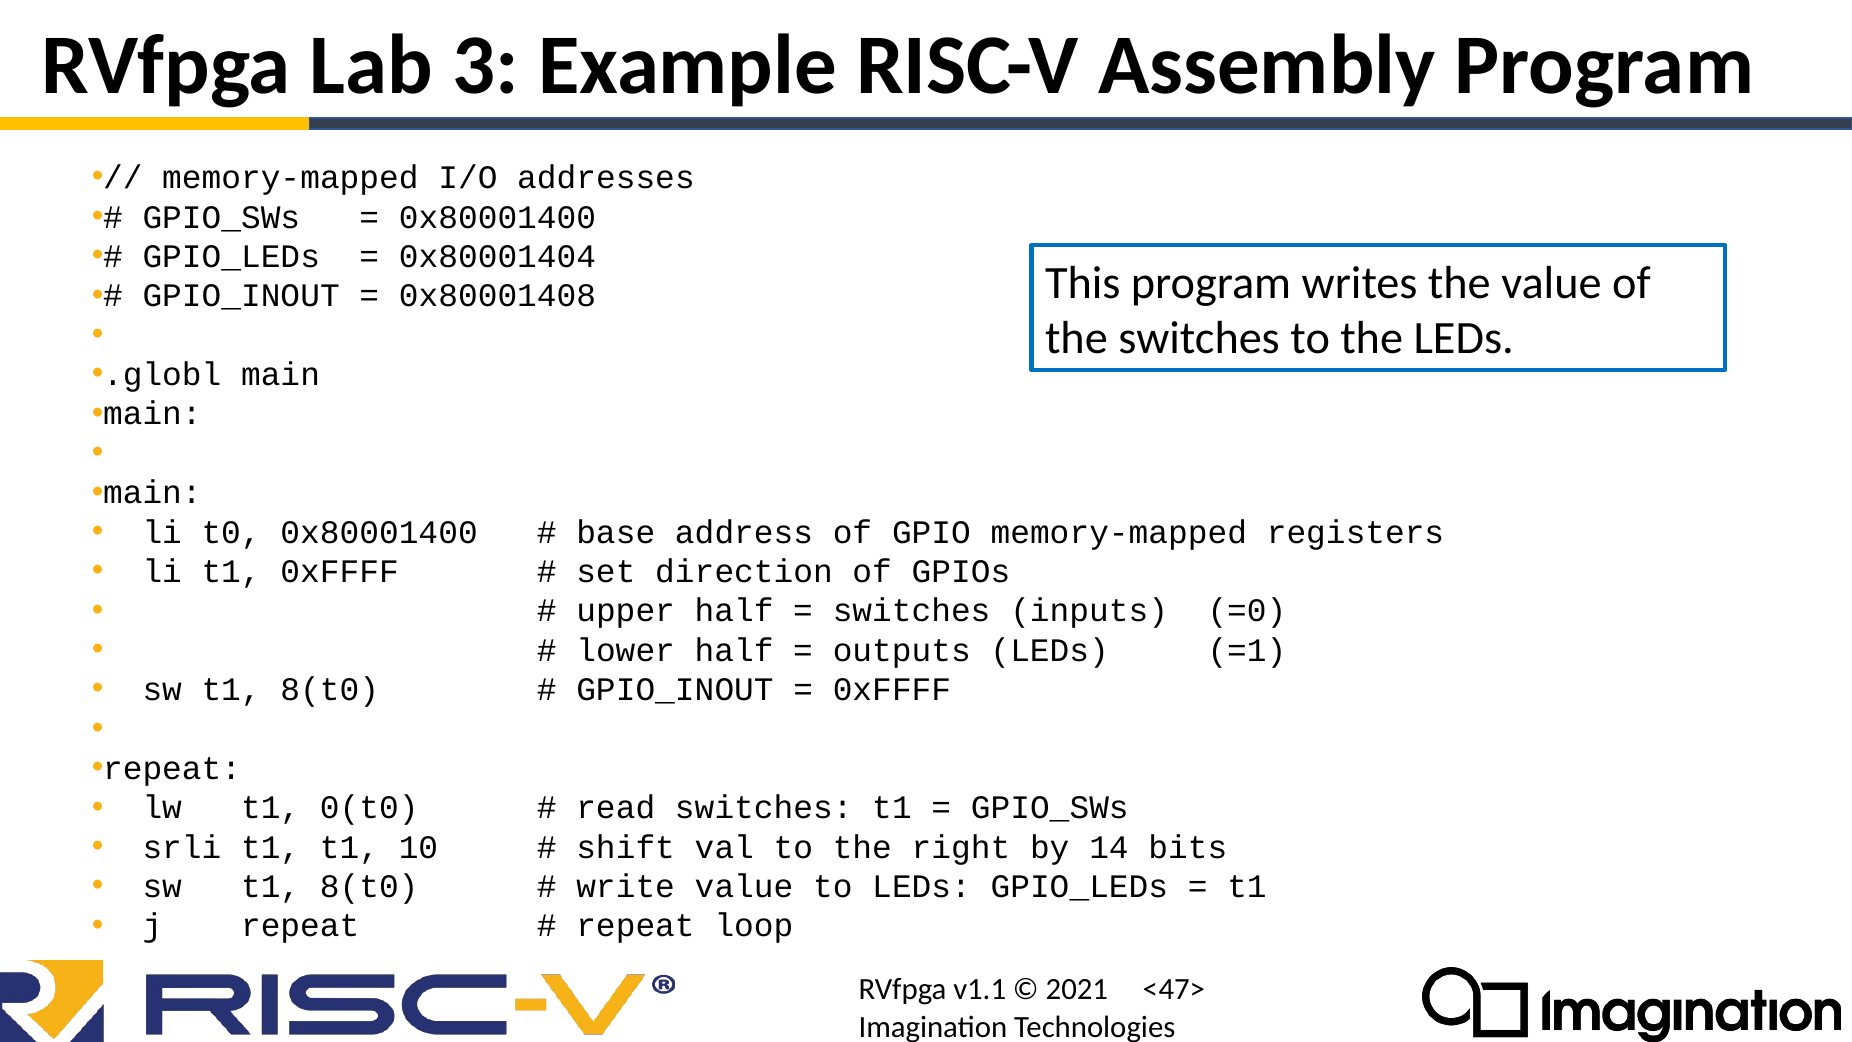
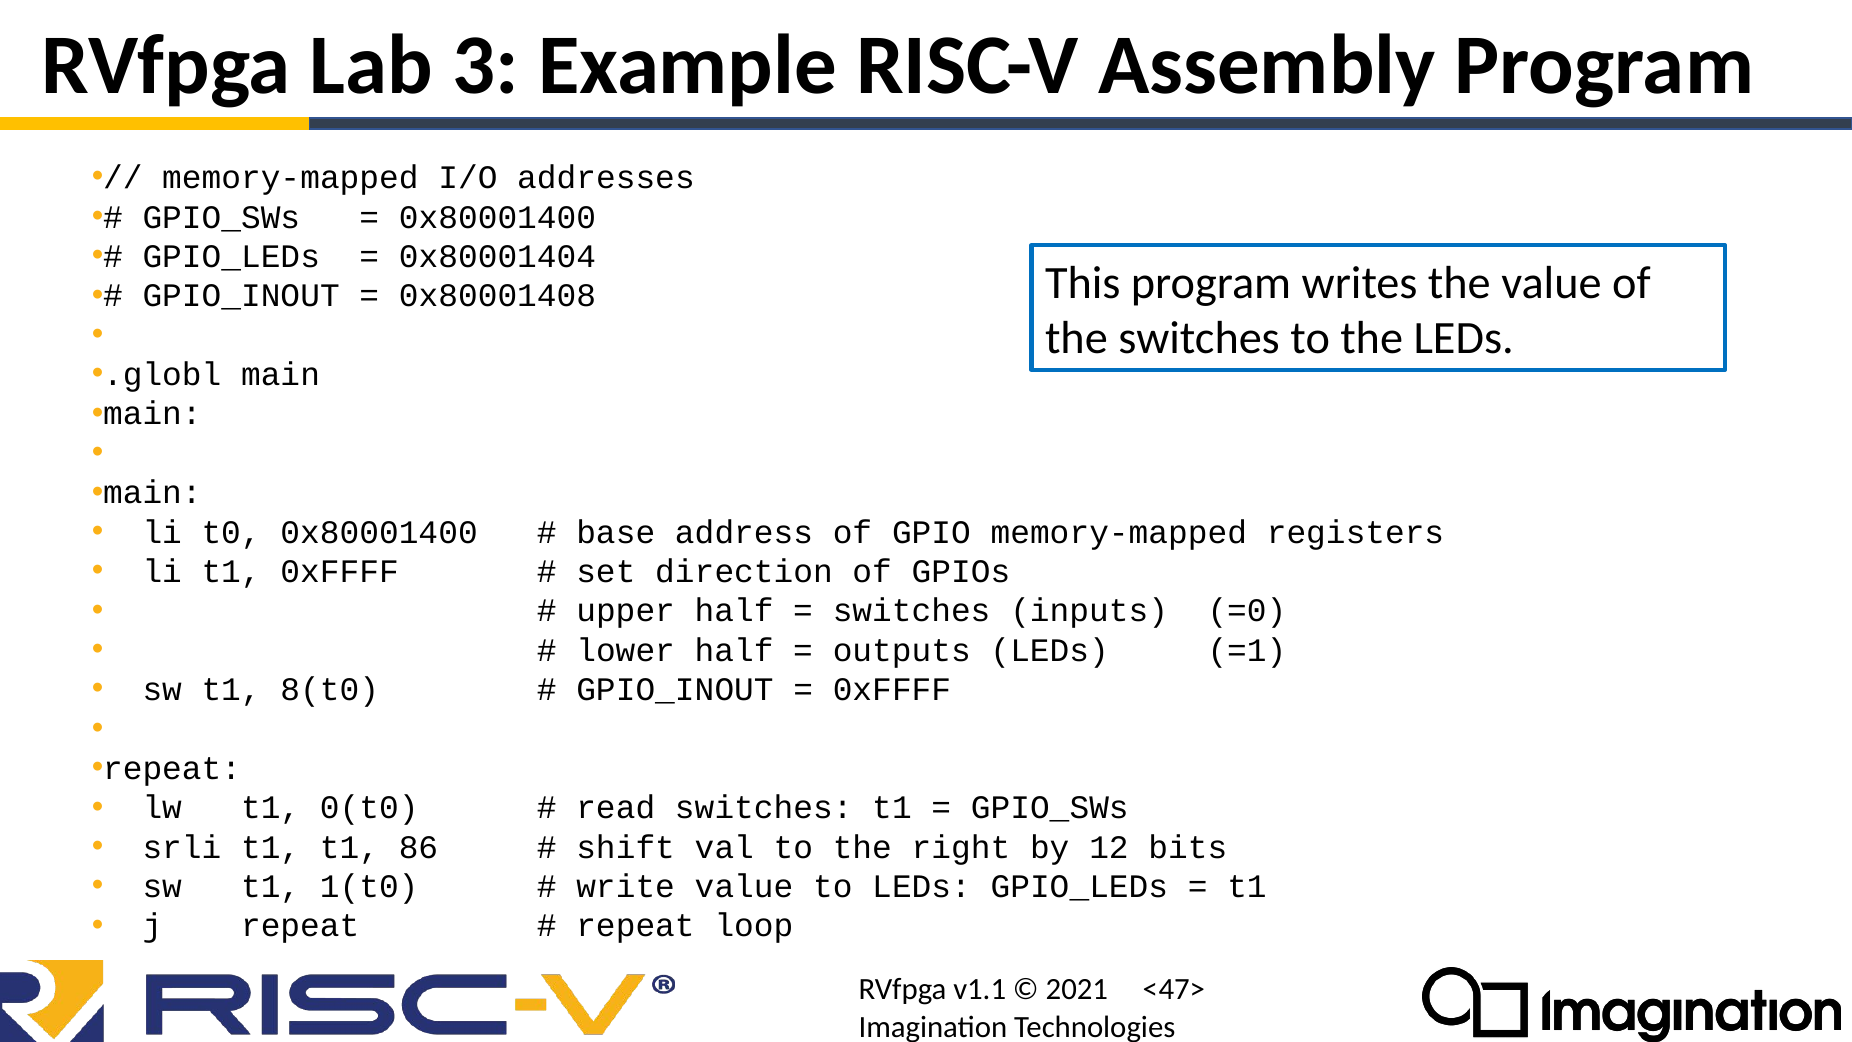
10: 10 -> 86
14: 14 -> 12
8(t0 at (369, 886): 8(t0 -> 1(t0
